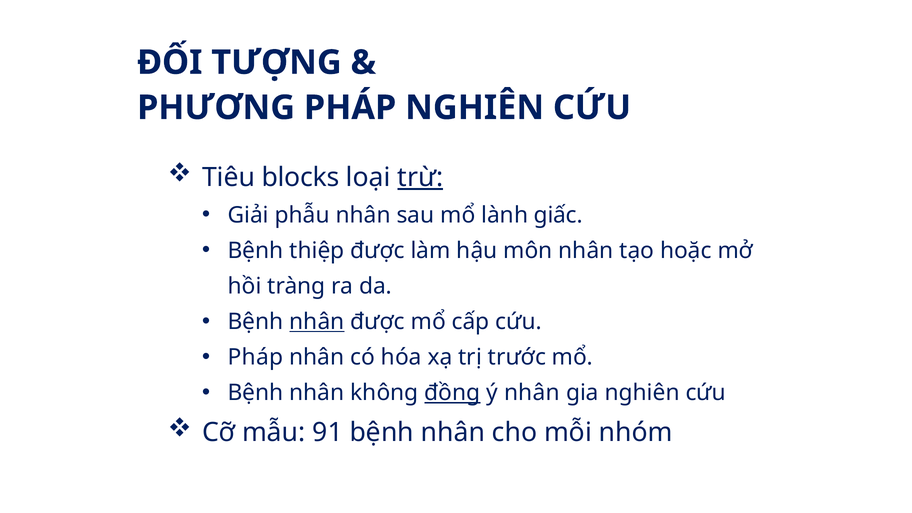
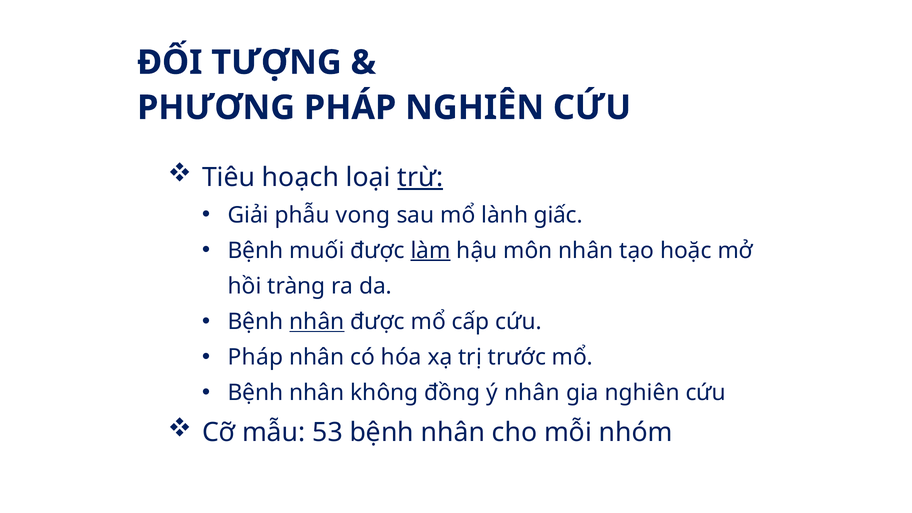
blocks: blocks -> hoạch
phẫu nhân: nhân -> vong
thiệp: thiệp -> muối
làm underline: none -> present
đồng underline: present -> none
91: 91 -> 53
